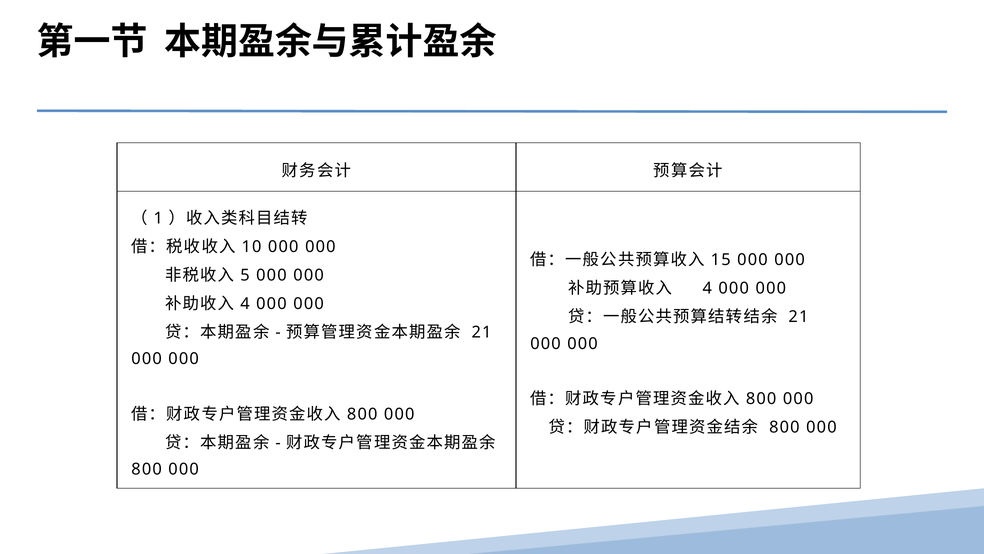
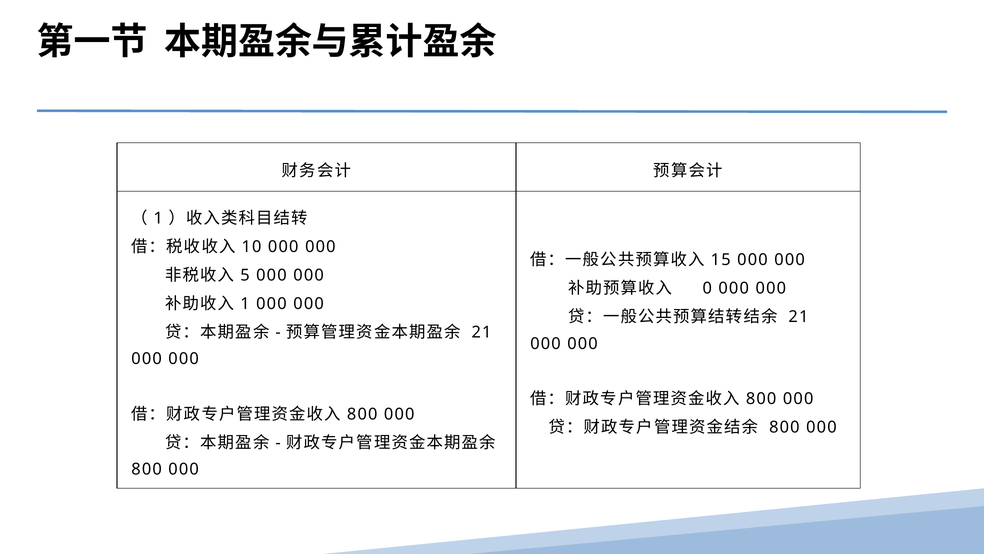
4 at (707, 288): 4 -> 0
4 at (245, 303): 4 -> 1
